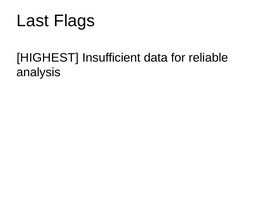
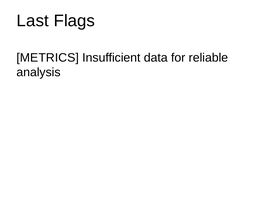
HIGHEST: HIGHEST -> METRICS
